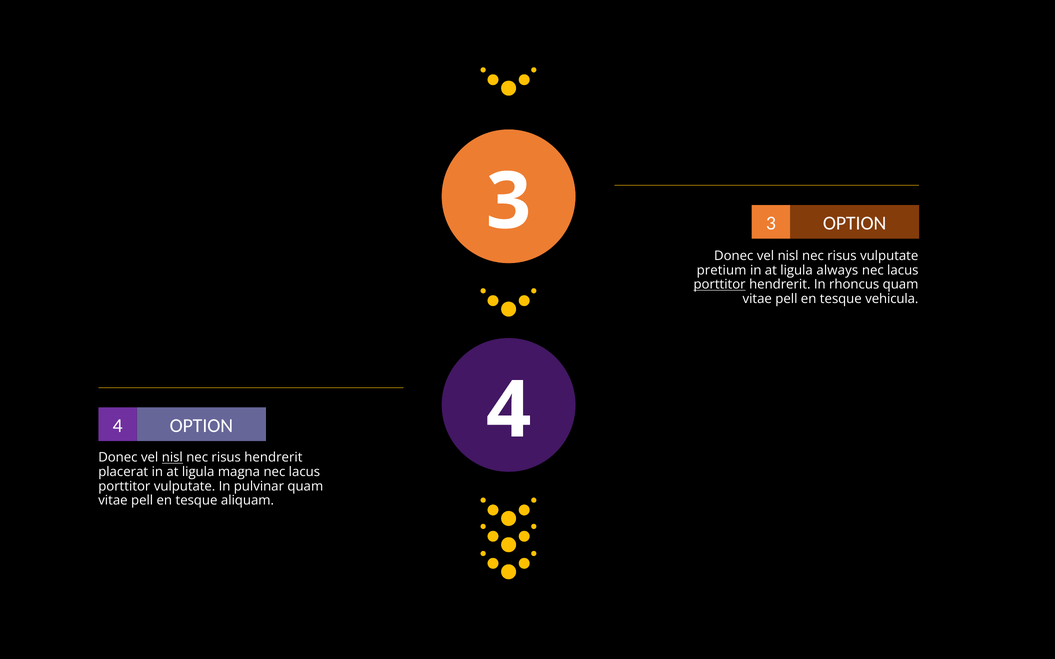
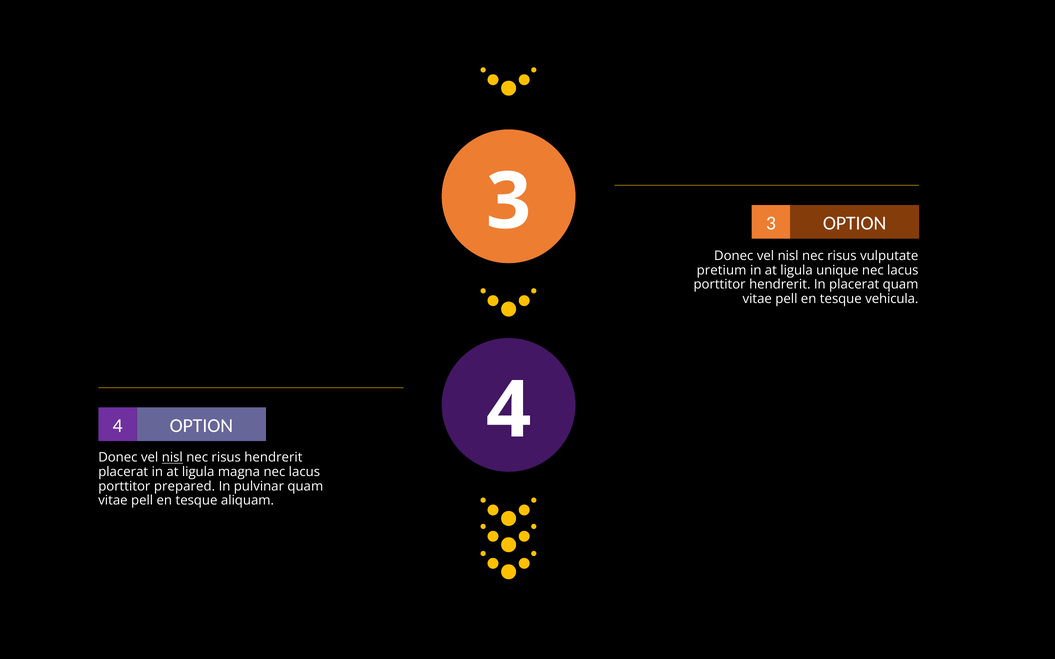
always: always -> unique
porttitor at (720, 285) underline: present -> none
In rhoncus: rhoncus -> placerat
porttitor vulputate: vulputate -> prepared
